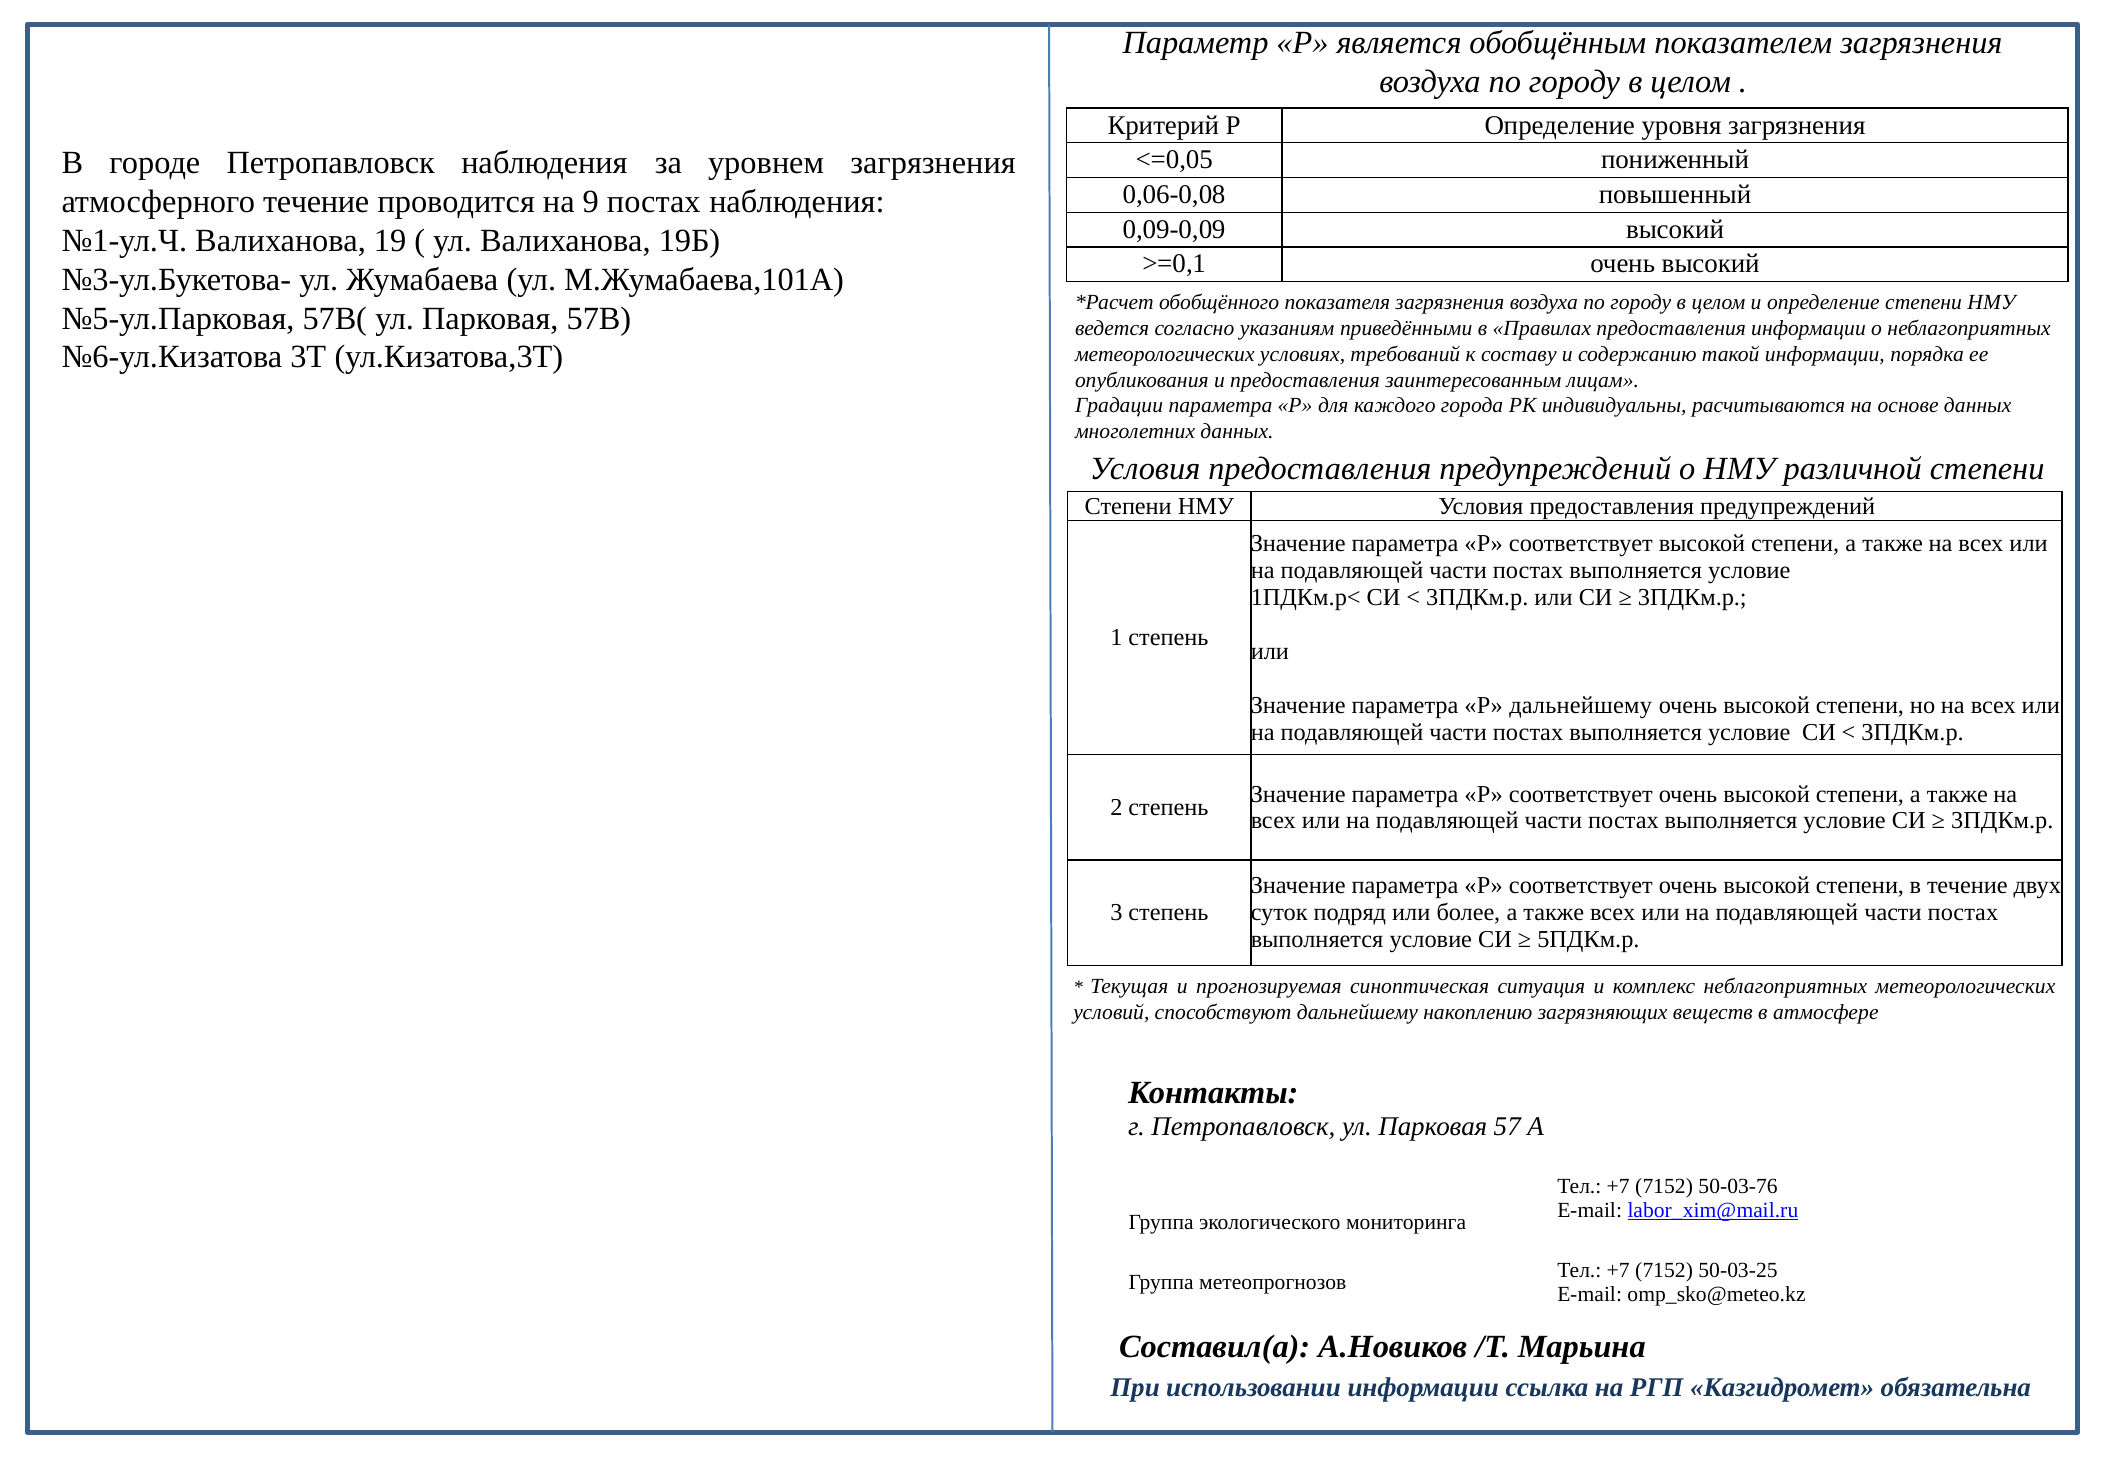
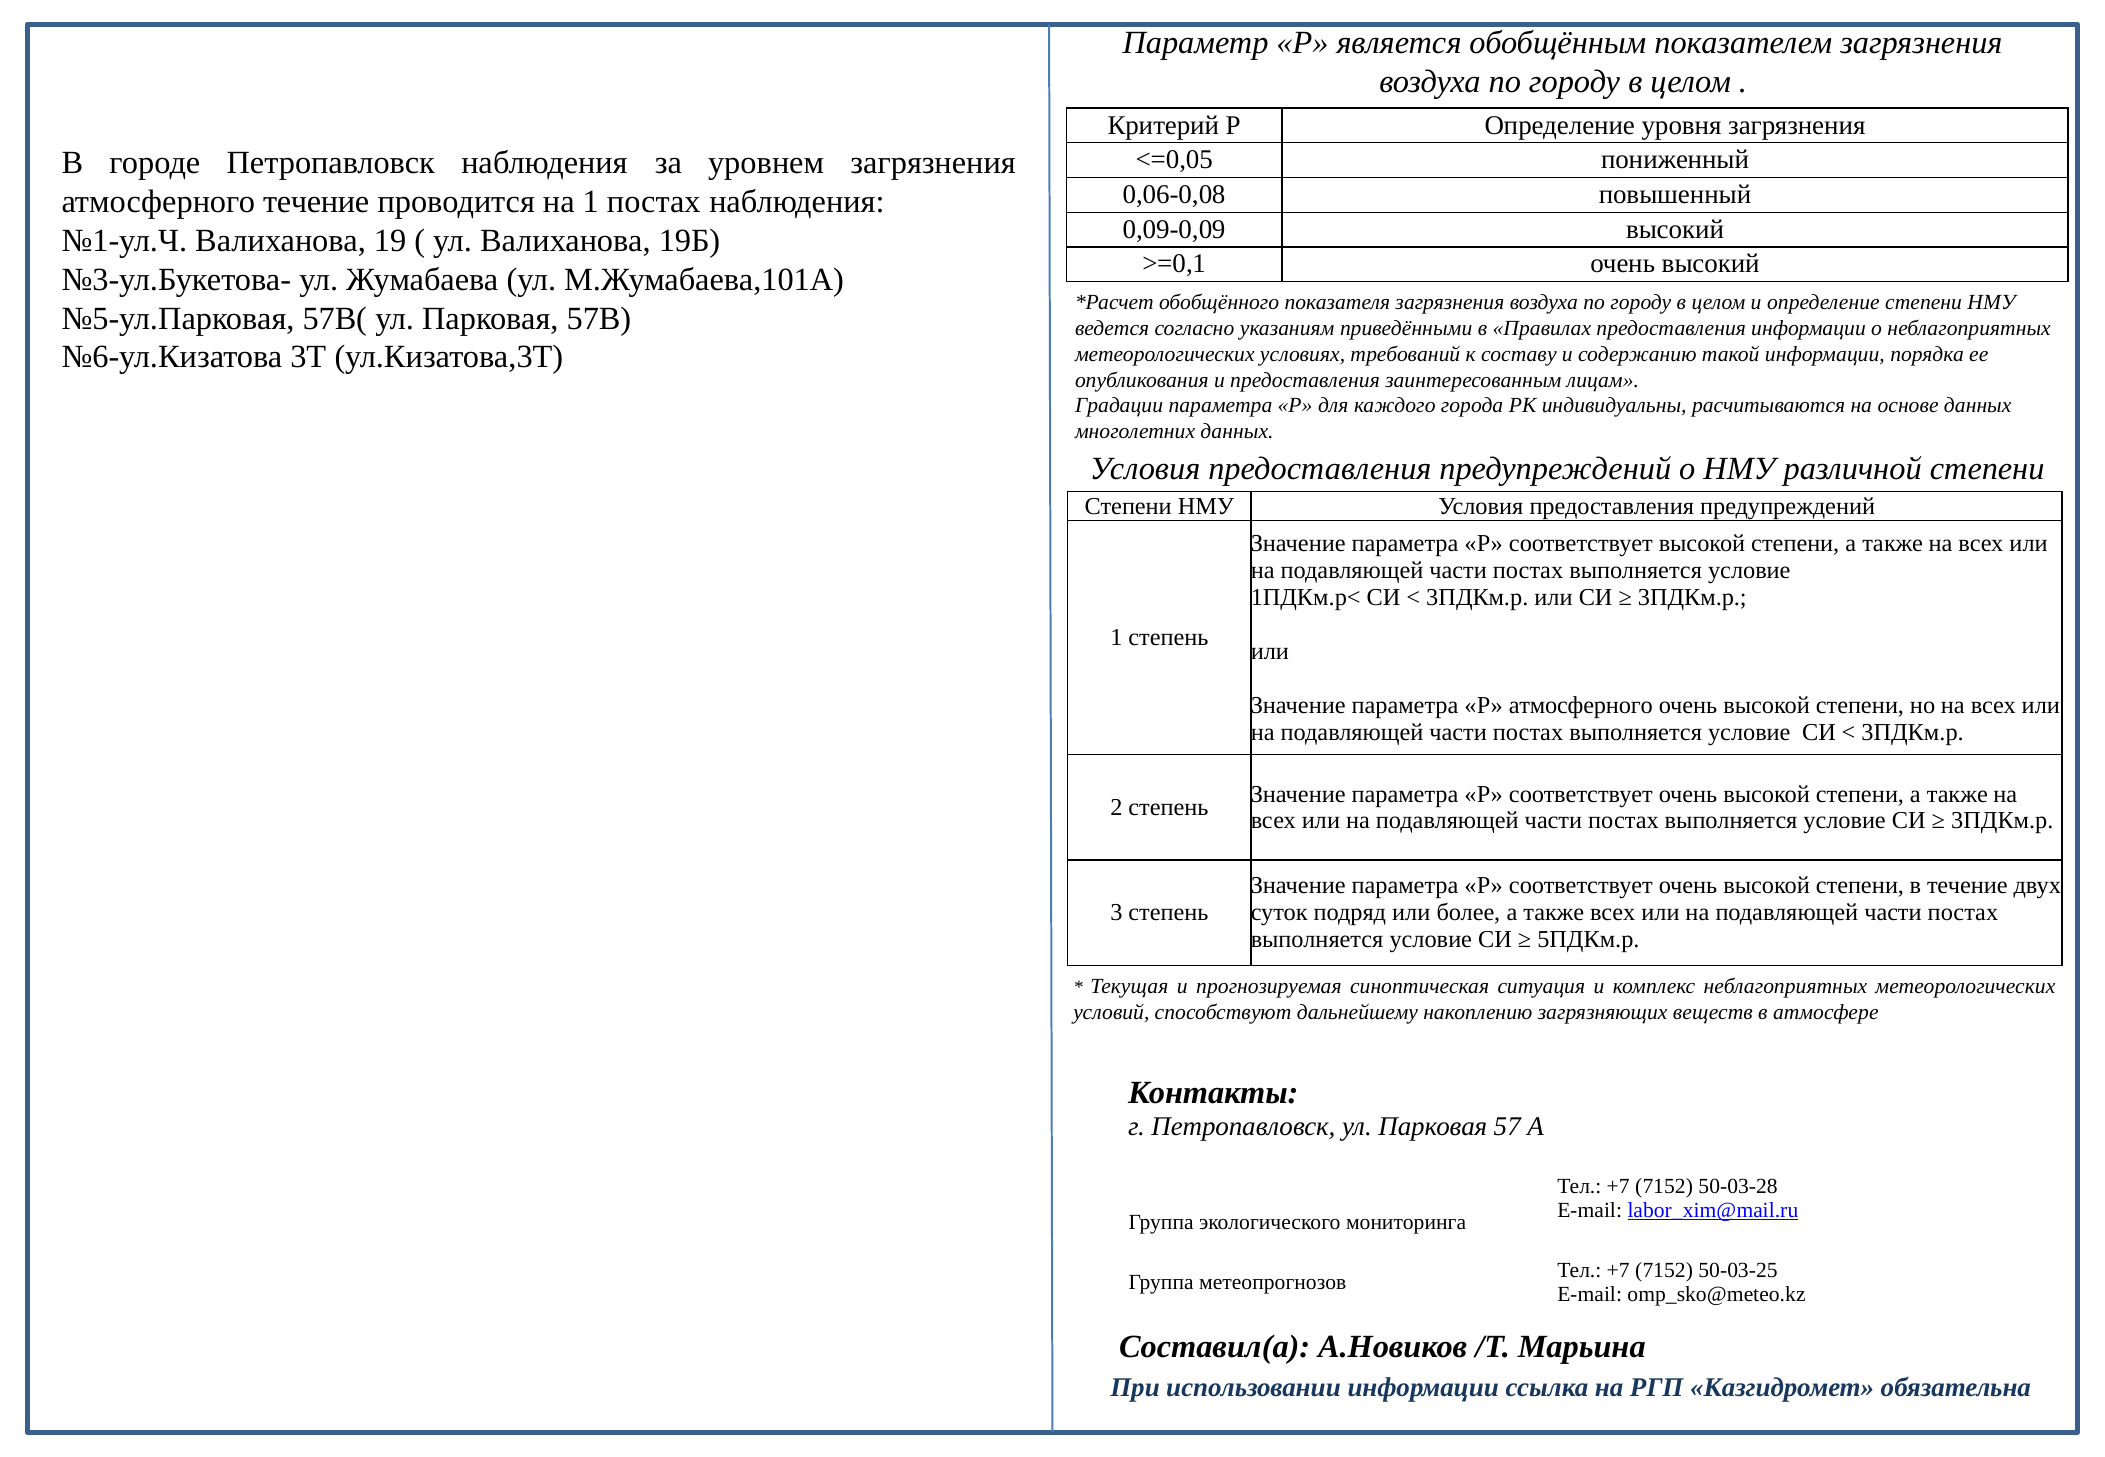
на 9: 9 -> 1
Р дальнейшему: дальнейшему -> атмосферного
50-03-76: 50-03-76 -> 50-03-28
